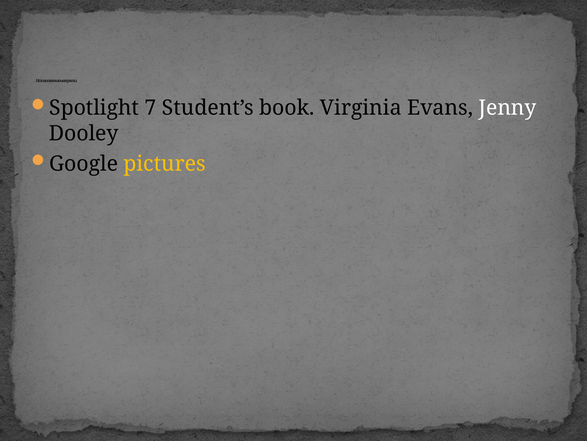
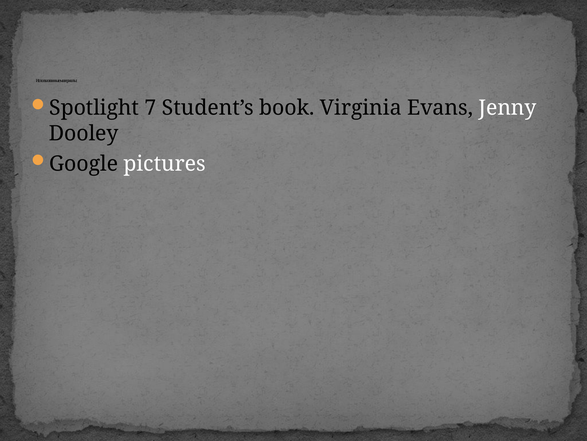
pictures colour: yellow -> white
